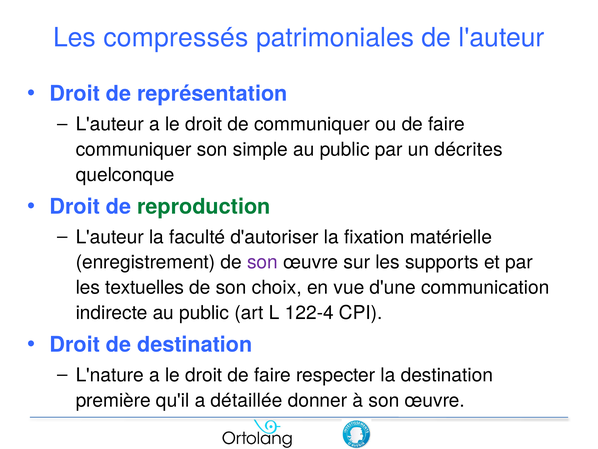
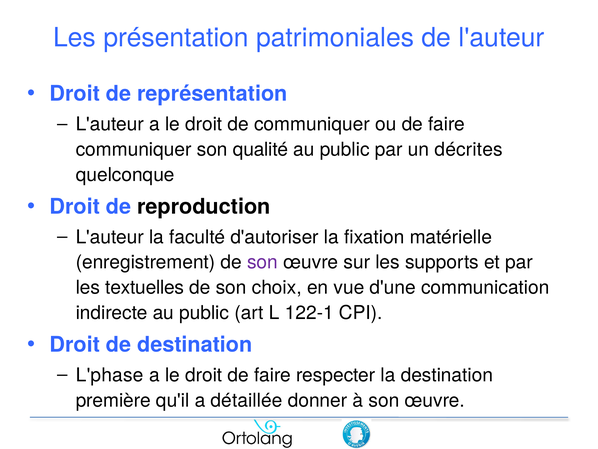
compressés: compressés -> présentation
simple: simple -> qualité
reproduction colour: green -> black
122-4: 122-4 -> 122-1
L'nature: L'nature -> L'phase
